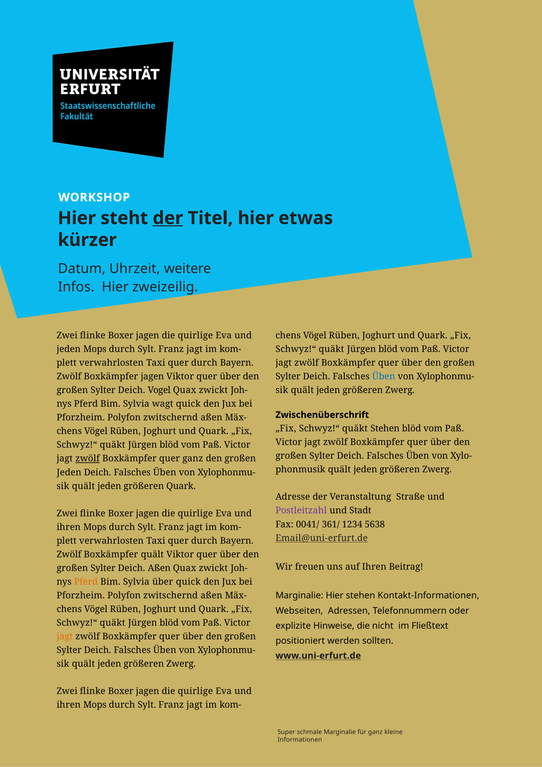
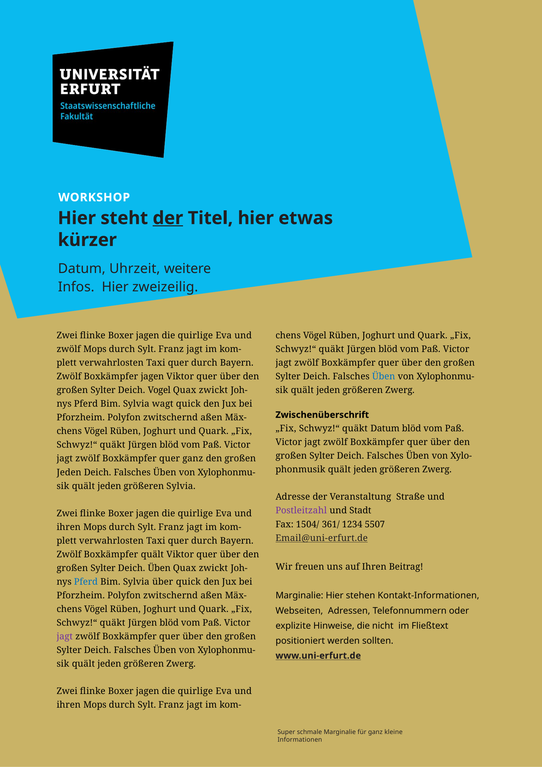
jeden at (69, 349): jeden -> zwölf
quäkt Stehen: Stehen -> Datum
zwölf at (87, 459) underline: present -> none
größeren Quark: Quark -> Sylvia
0041/: 0041/ -> 1504/
5638: 5638 -> 5507
Deich Aßen: Aßen -> Üben
Pferd at (86, 582) colour: orange -> blue
jagt at (65, 637) colour: orange -> purple
